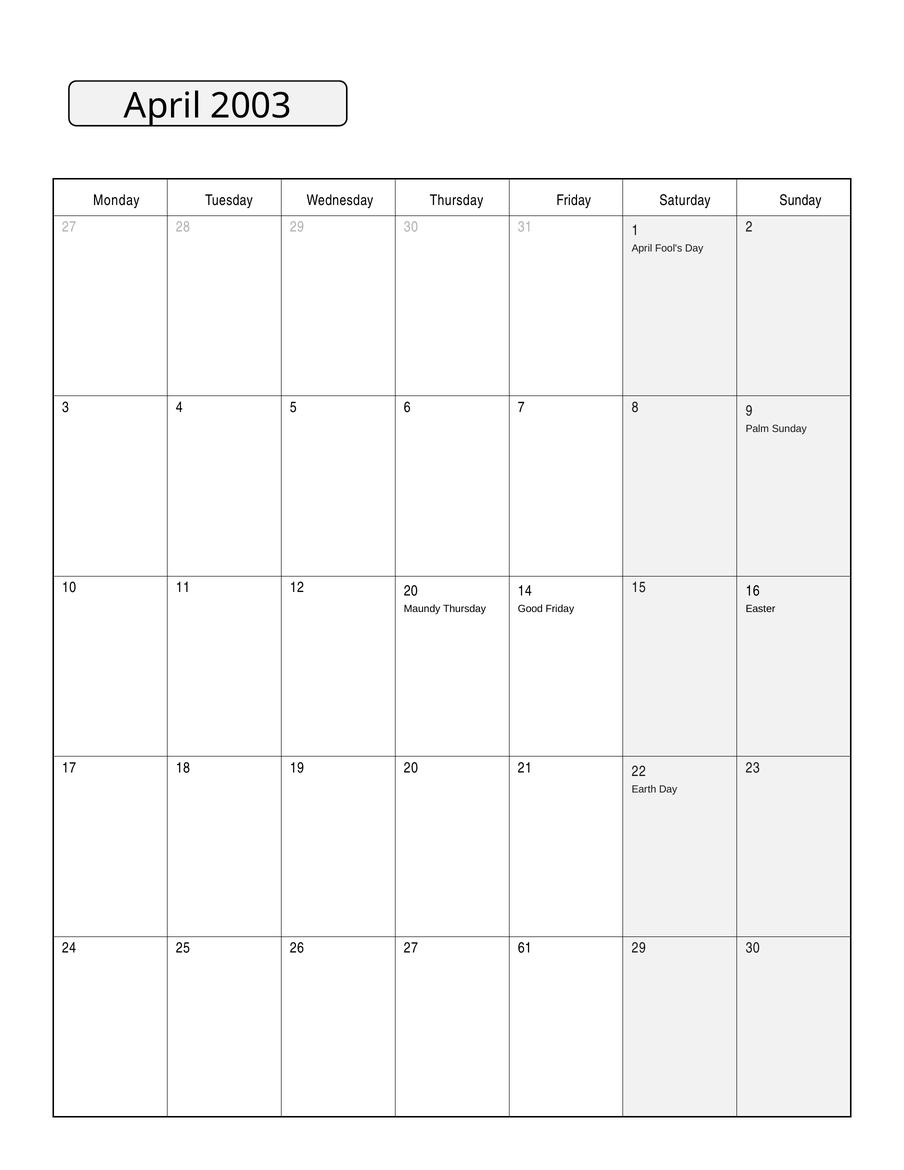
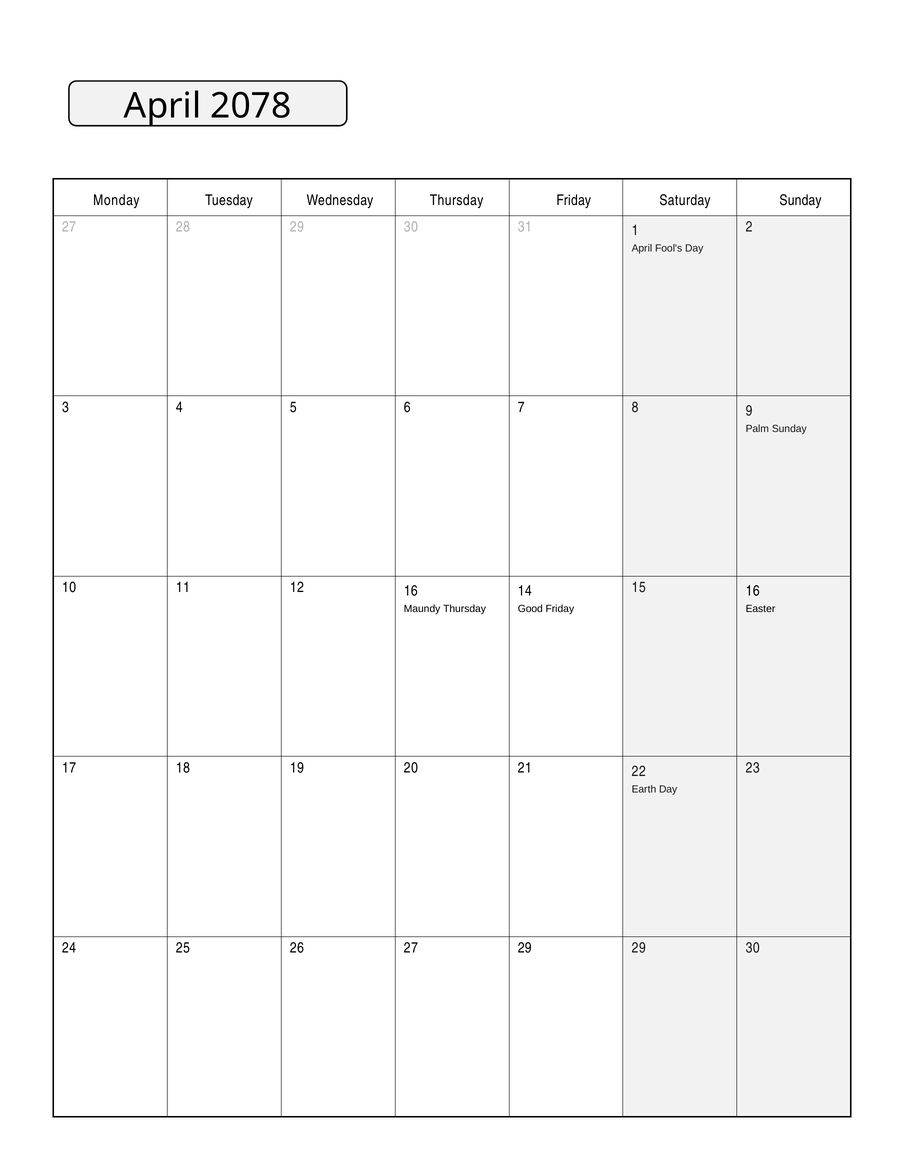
2003: 2003 -> 2078
12 20: 20 -> 16
27 61: 61 -> 29
